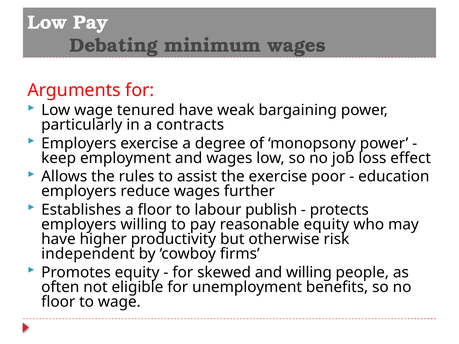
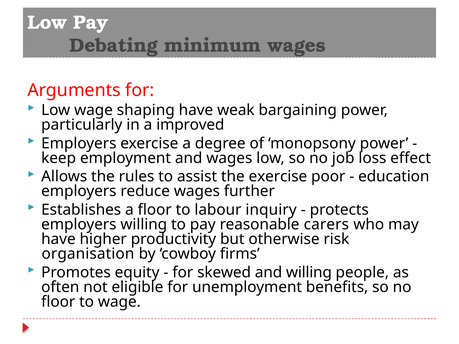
tenured: tenured -> shaping
contracts: contracts -> improved
publish: publish -> inquiry
reasonable equity: equity -> carers
independent: independent -> organisation
